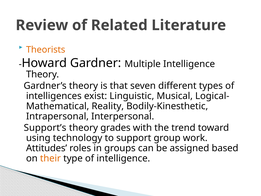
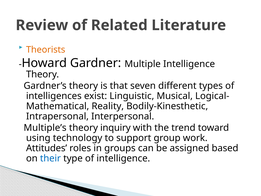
Support’s: Support’s -> Multiple’s
grades: grades -> inquiry
their colour: orange -> blue
